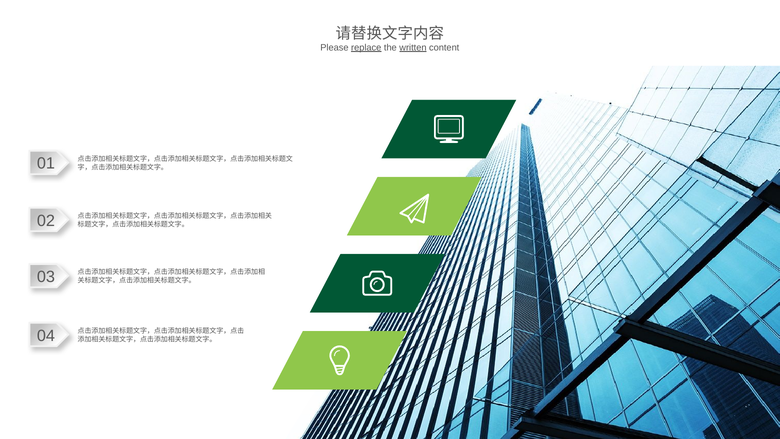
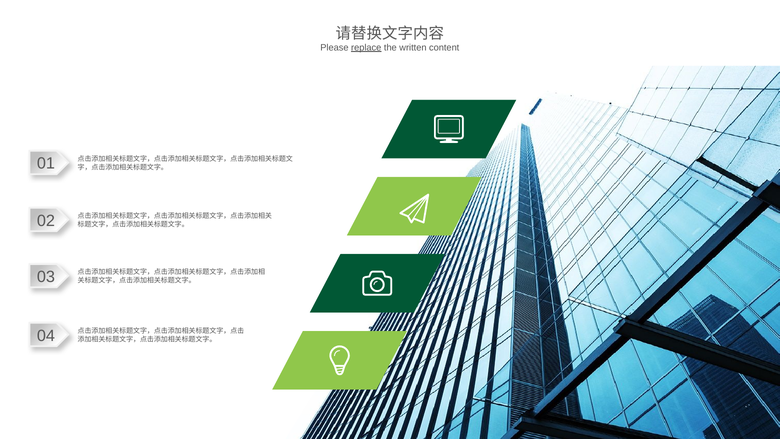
written underline: present -> none
